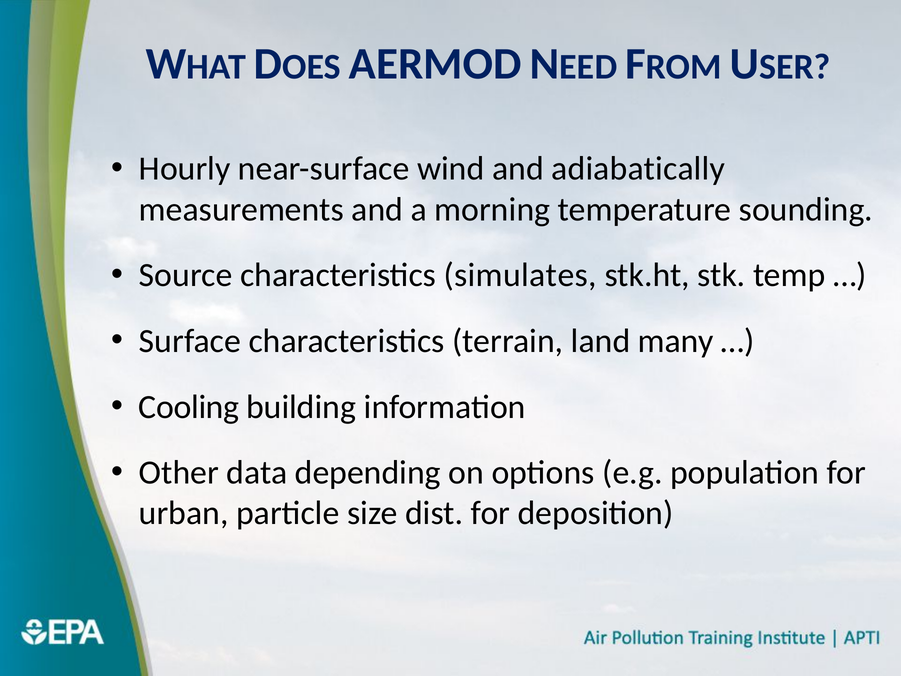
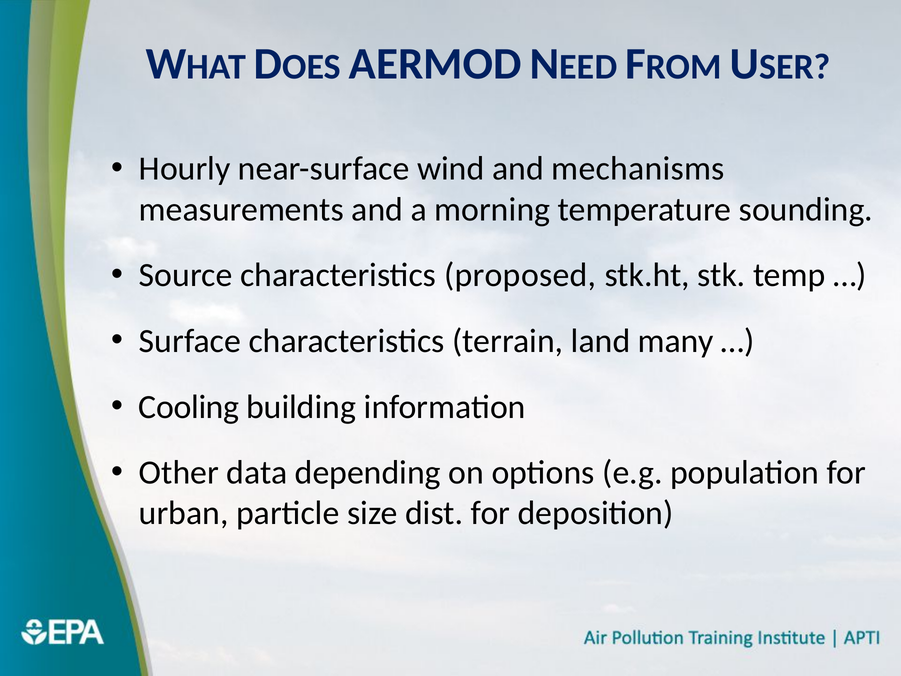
adiabatically: adiabatically -> mechanisms
simulates: simulates -> proposed
